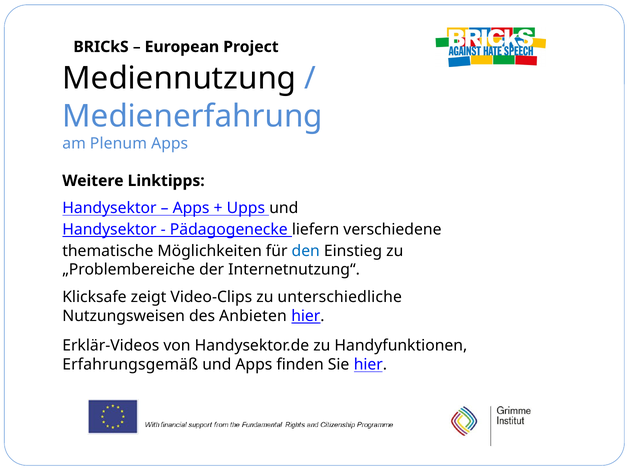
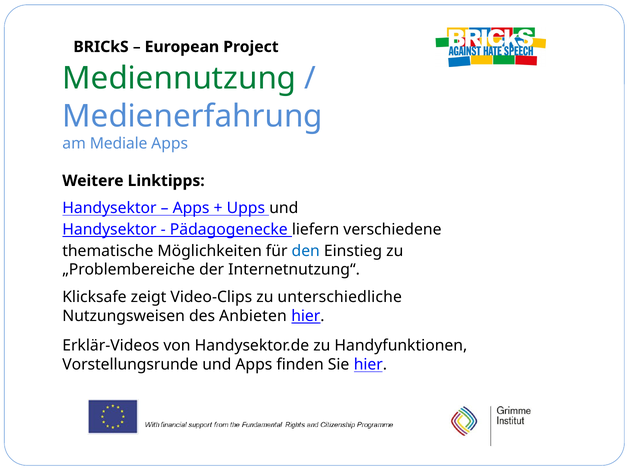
Mediennutzung colour: black -> green
Plenum: Plenum -> Mediale
Erfahrungsgemäß: Erfahrungsgemäß -> Vorstellungsrunde
